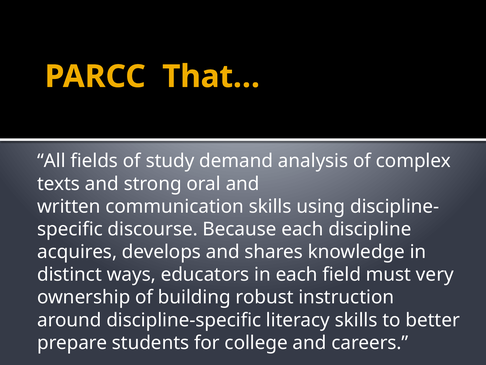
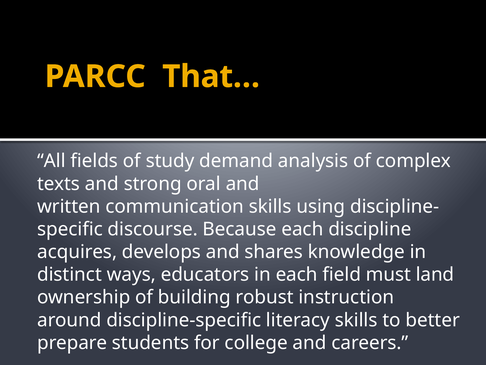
very: very -> land
